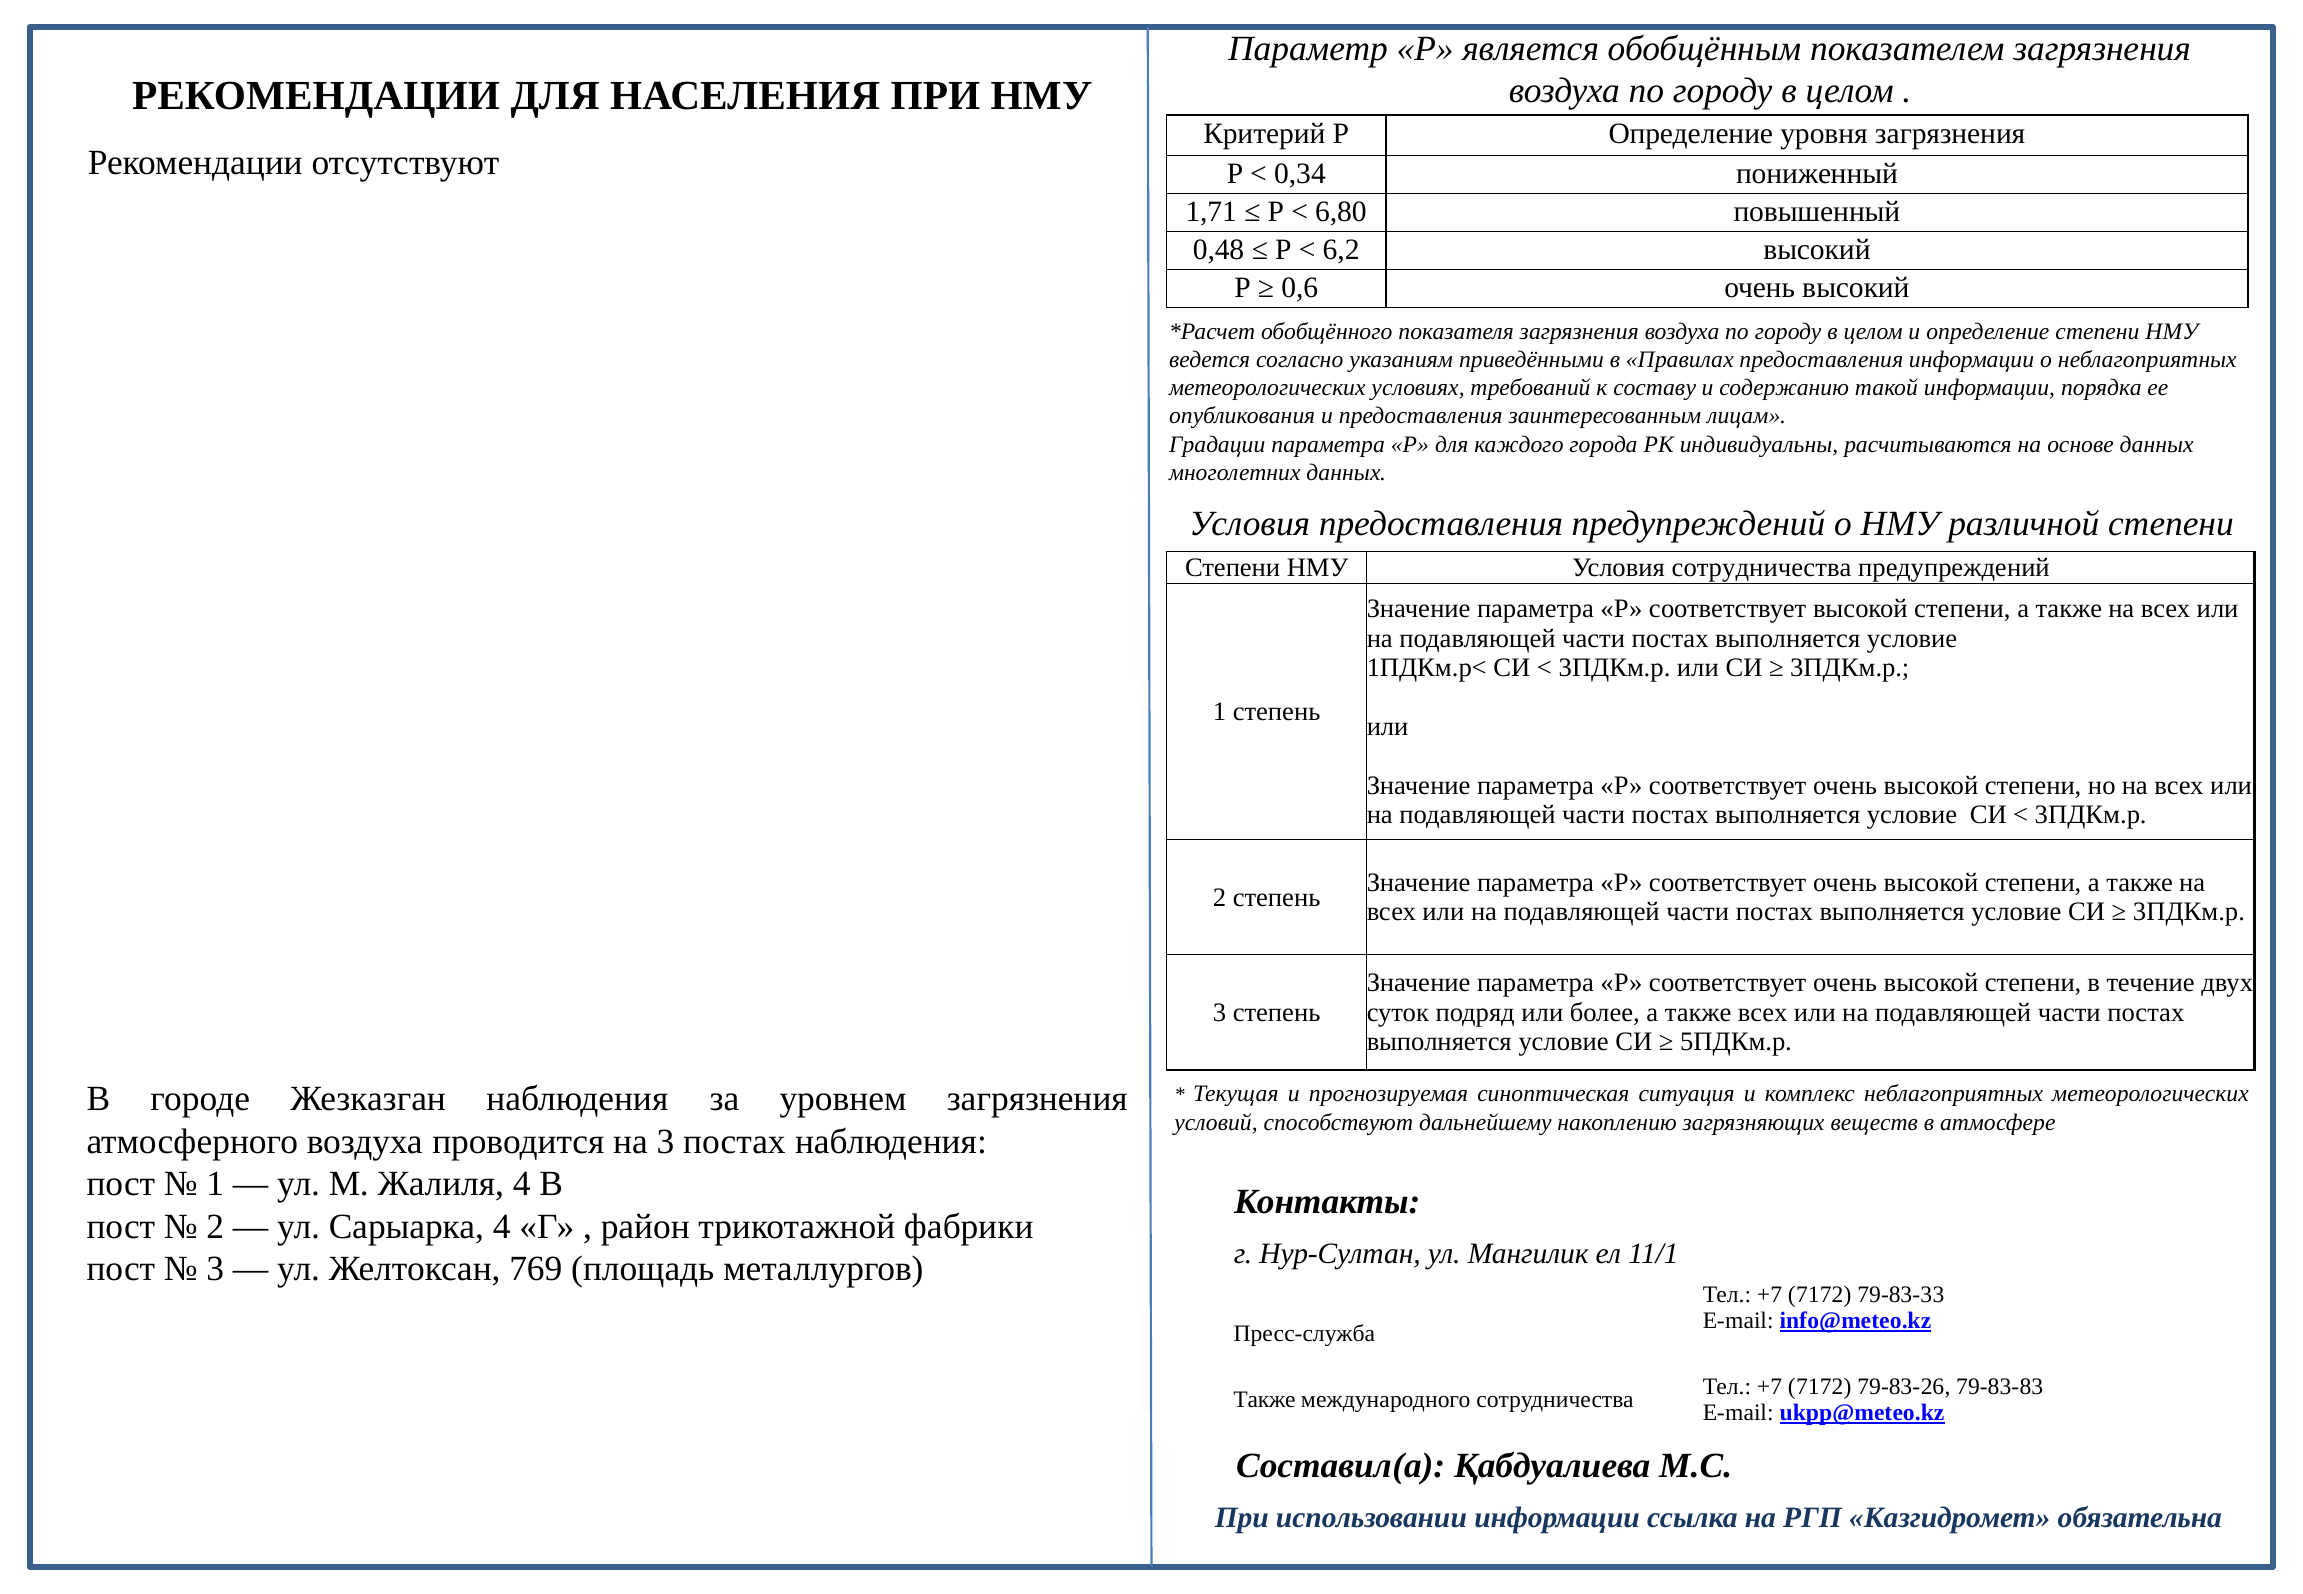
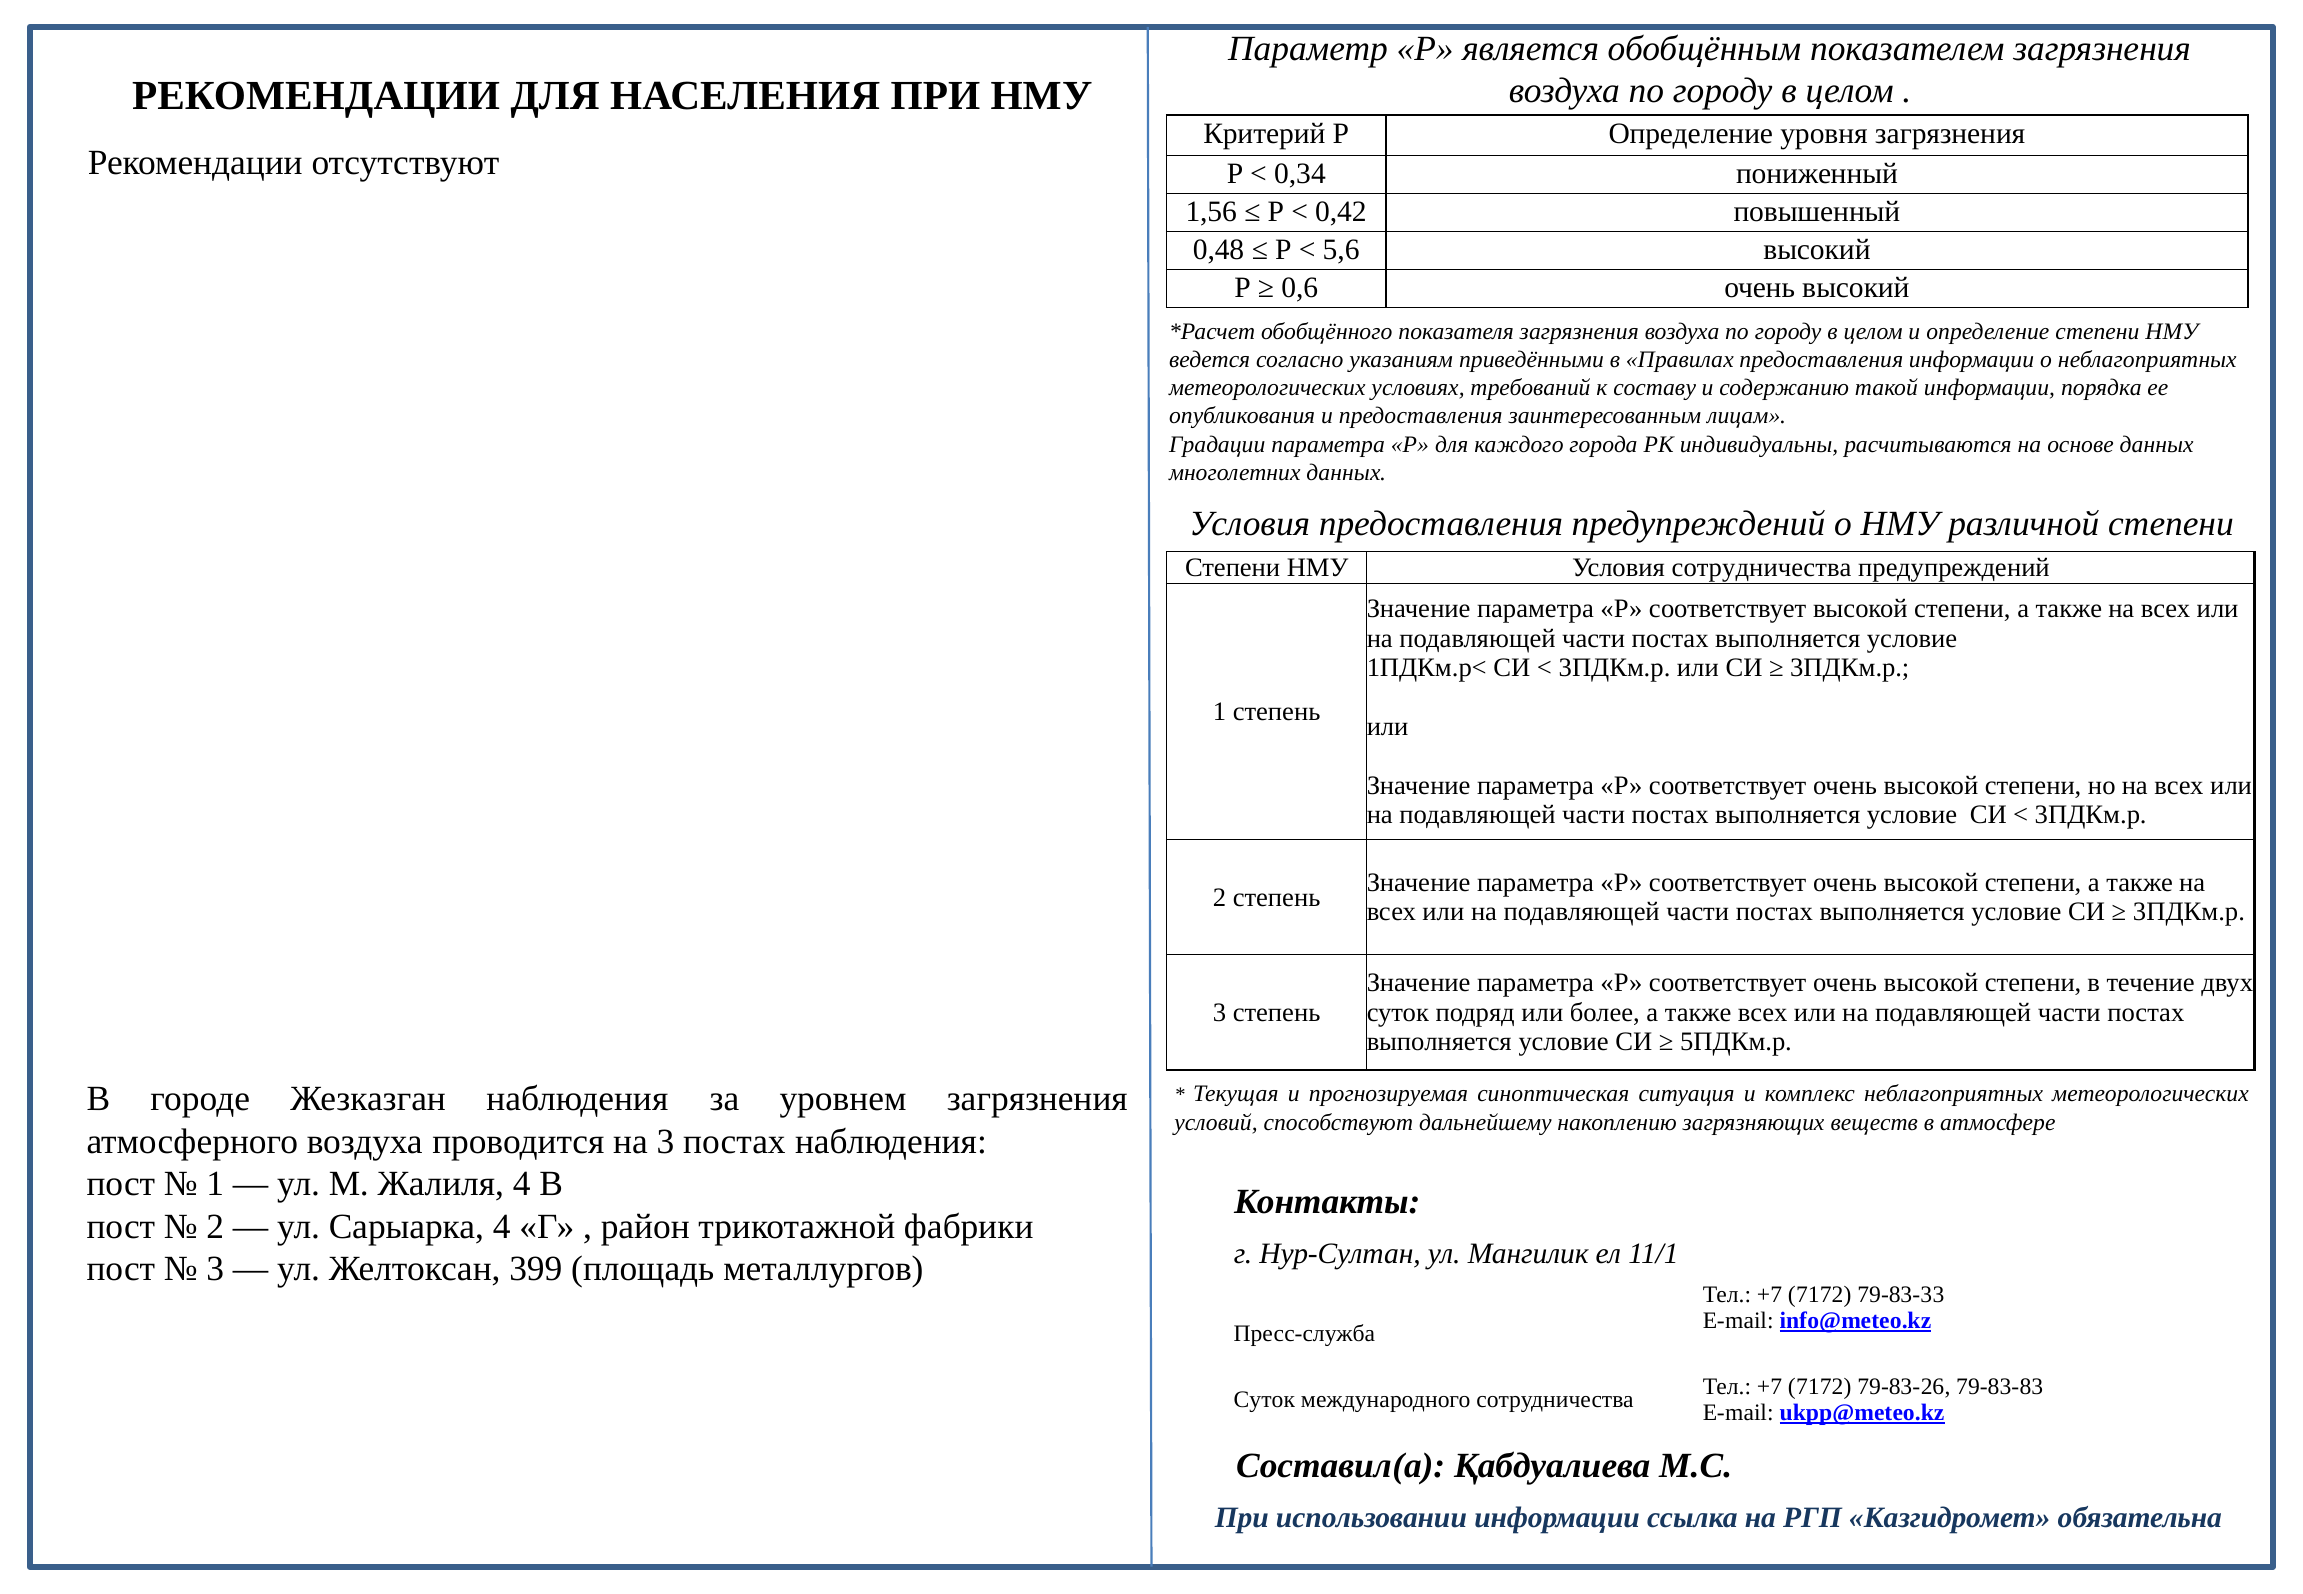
1,71: 1,71 -> 1,56
6,80: 6,80 -> 0,42
6,2: 6,2 -> 5,6
769: 769 -> 399
Также at (1265, 1400): Также -> Суток
